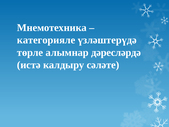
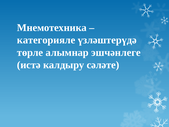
дәресләрдә: дәресләрдә -> эшчәнлеге
